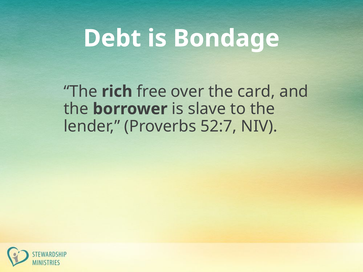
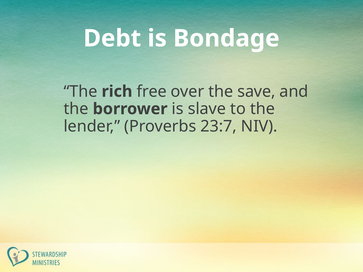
card: card -> save
52:7: 52:7 -> 23:7
